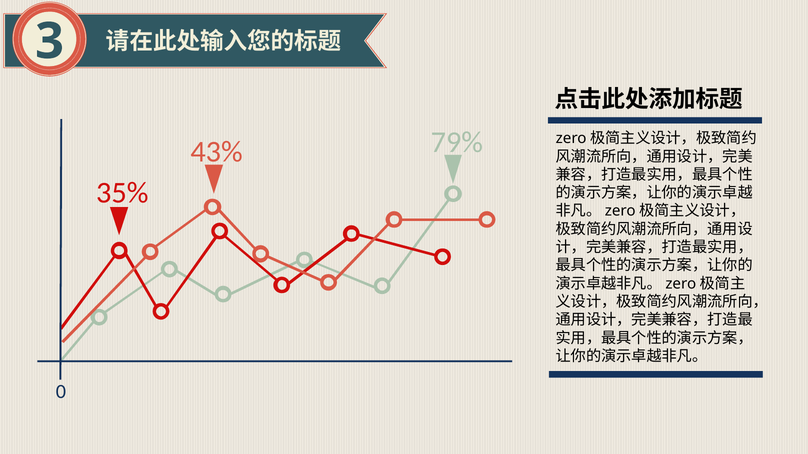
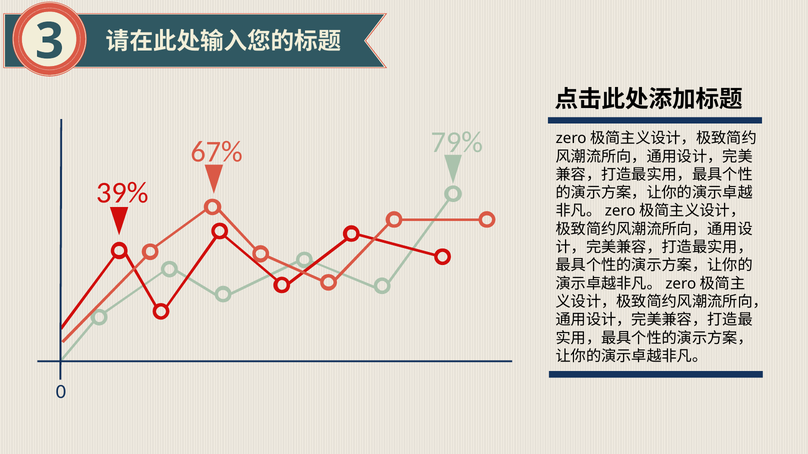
43%: 43% -> 67%
35%: 35% -> 39%
